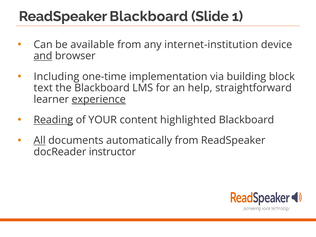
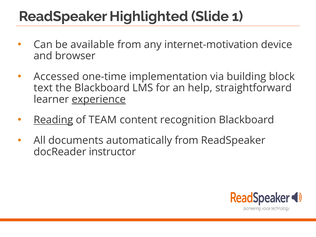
ReadSpeaker Blackboard: Blackboard -> Highlighted
internet-institution: internet-institution -> internet-motivation
and underline: present -> none
Including: Including -> Accessed
YOUR: YOUR -> TEAM
highlighted: highlighted -> recognition
All underline: present -> none
